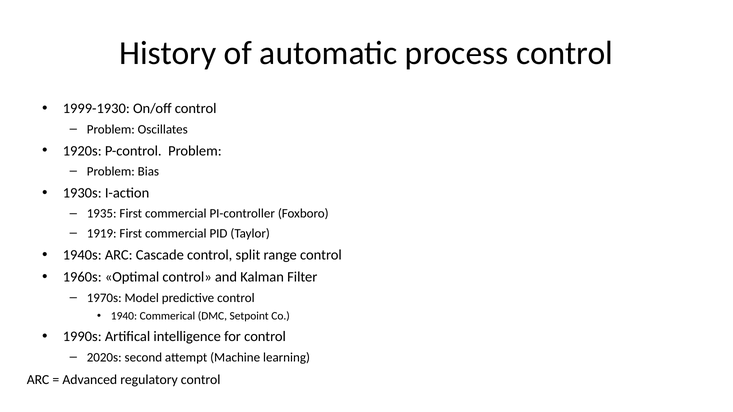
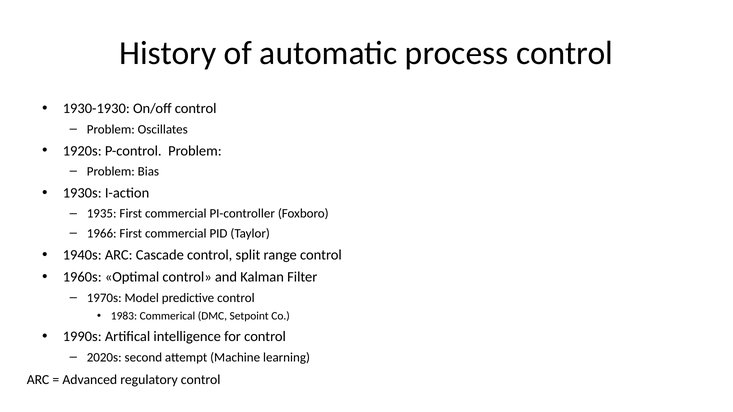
1999-1930: 1999-1930 -> 1930-1930
1919: 1919 -> 1966
1940: 1940 -> 1983
